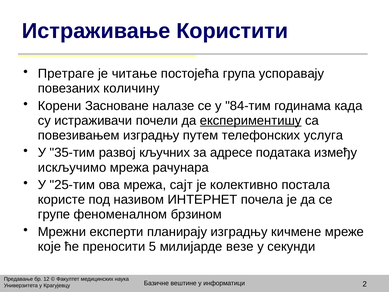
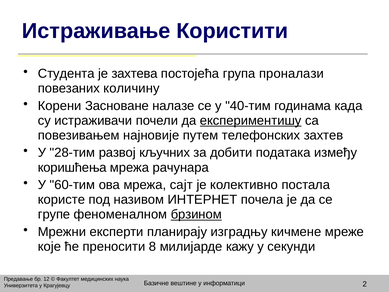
Претраге: Претраге -> Студента
читање: читање -> захтева
успоравају: успоравају -> проналази
84-тим: 84-тим -> 40-тим
повезивањем изградњу: изградњу -> најновије
услуга: услуга -> захтев
35-тим: 35-тим -> 28-тим
адресе: адресе -> добити
искључимо: искључимо -> коришћења
25-тим: 25-тим -> 60-тим
брзином underline: none -> present
5: 5 -> 8
везе: везе -> кажу
